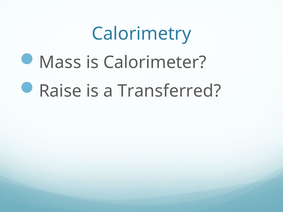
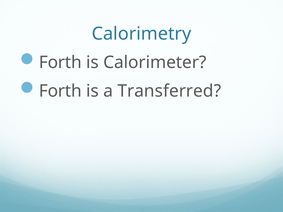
Mass at (60, 63): Mass -> Forth
Raise at (60, 91): Raise -> Forth
